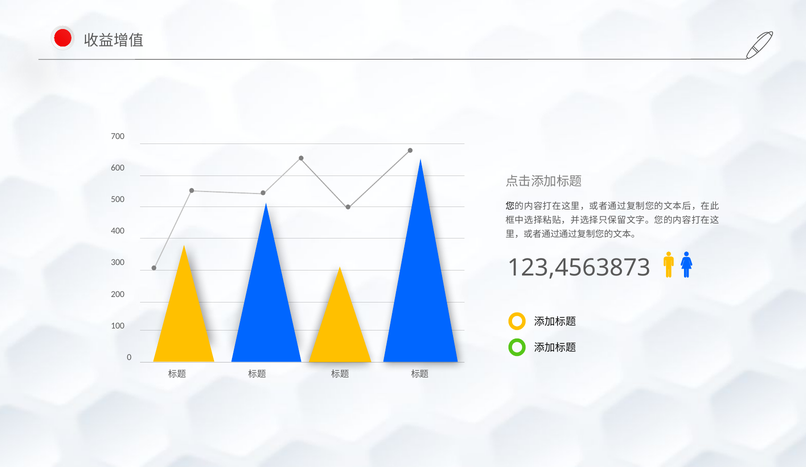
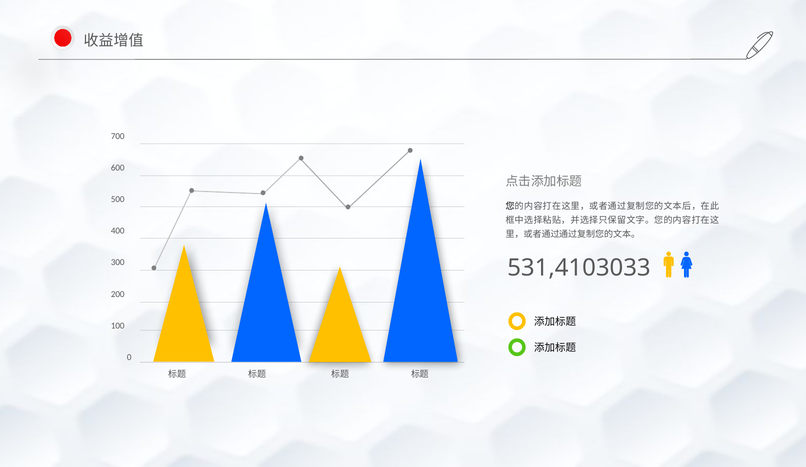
123,4563873: 123,4563873 -> 531,4103033
